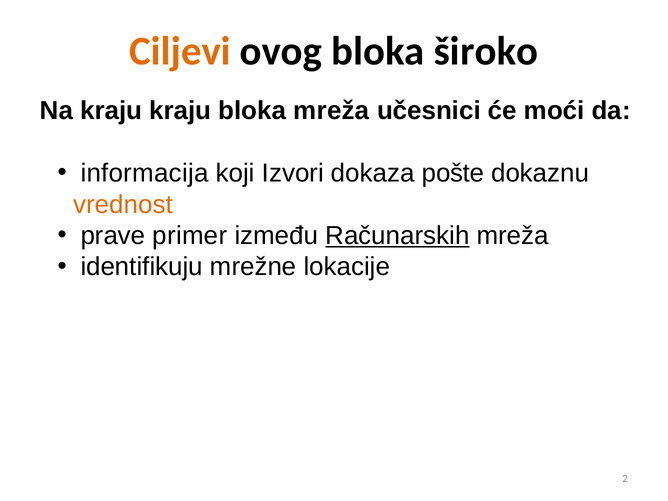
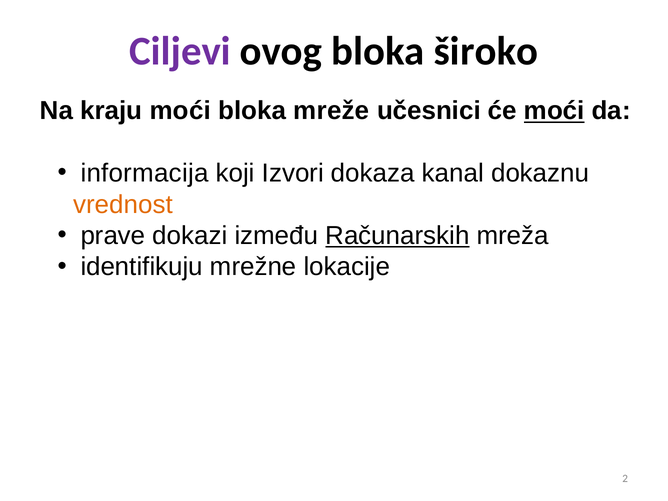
Ciljevi colour: orange -> purple
kraju kraju: kraju -> moći
bloka mreža: mreža -> mreže
moći at (554, 111) underline: none -> present
pošte: pošte -> kanal
primer: primer -> dokazi
